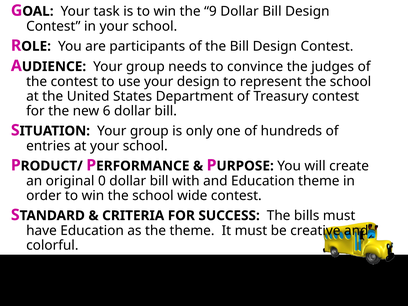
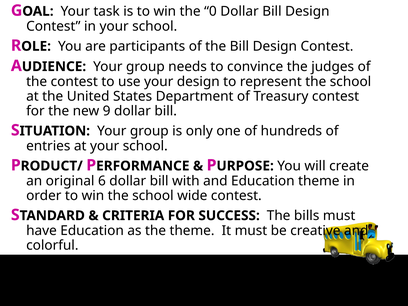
9: 9 -> 0
6: 6 -> 9
0: 0 -> 6
